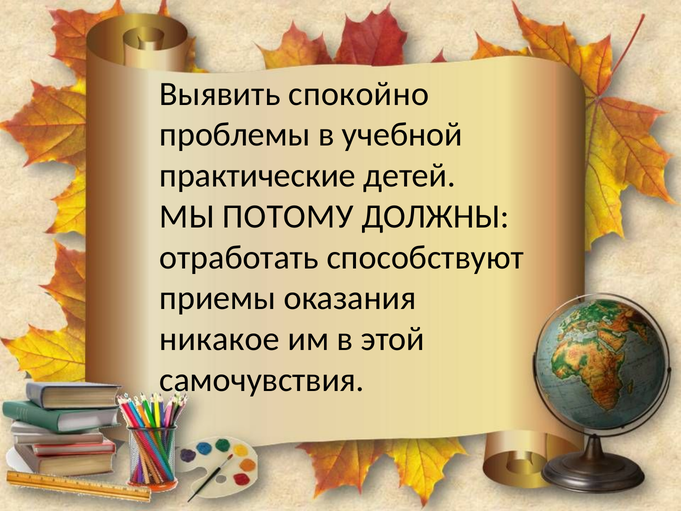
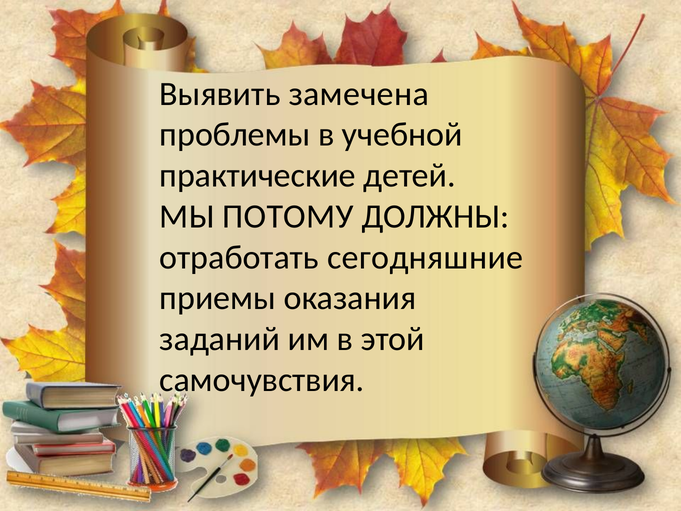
спокойно: спокойно -> замечена
способствуют: способствуют -> сегодняшние
никакое: никакое -> заданий
